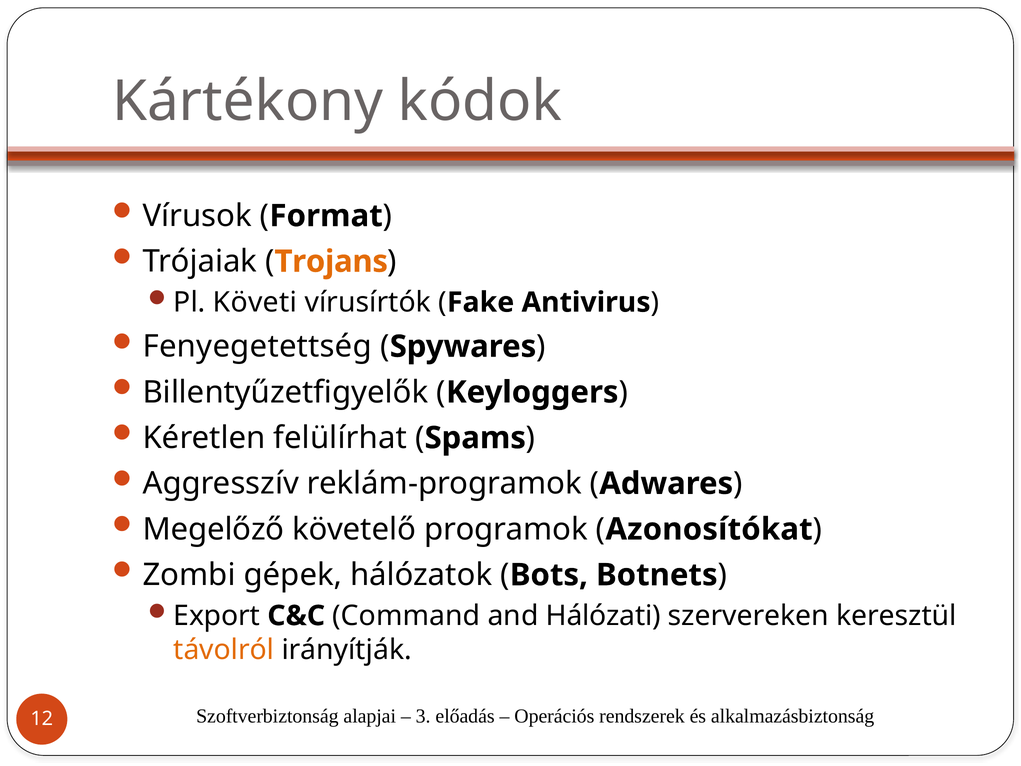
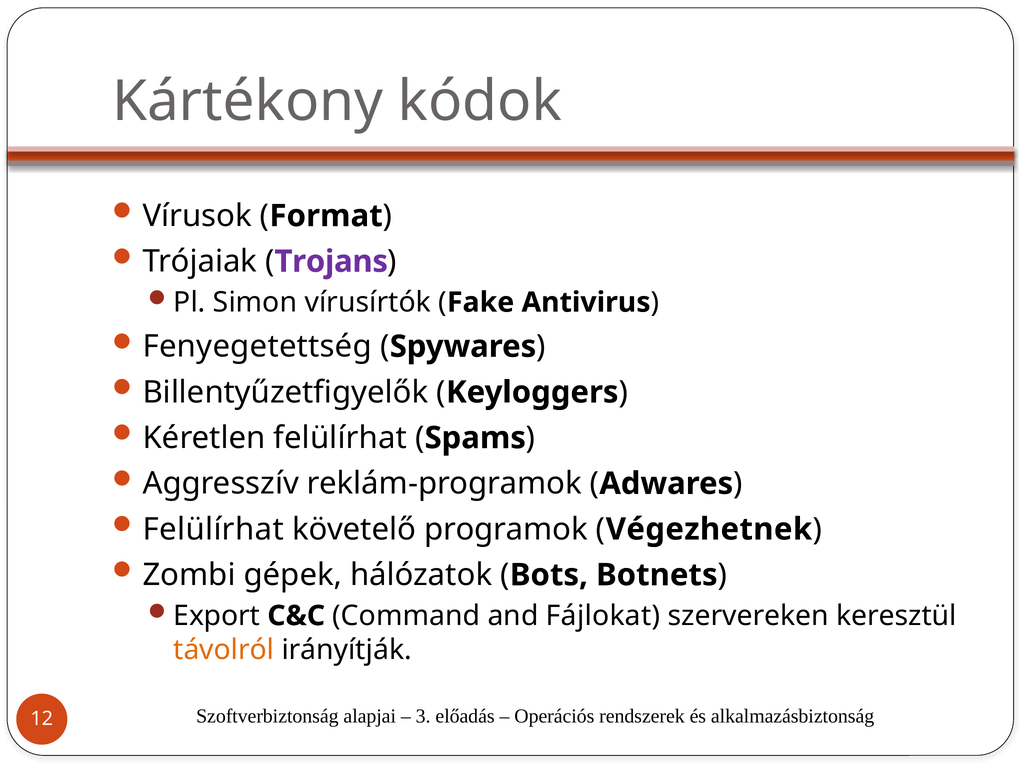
Trojans colour: orange -> purple
Követi: Követi -> Simon
Megelőző at (214, 529): Megelőző -> Felülírhat
Azonosítókat: Azonosítókat -> Végezhetnek
Hálózati: Hálózati -> Fájlokat
